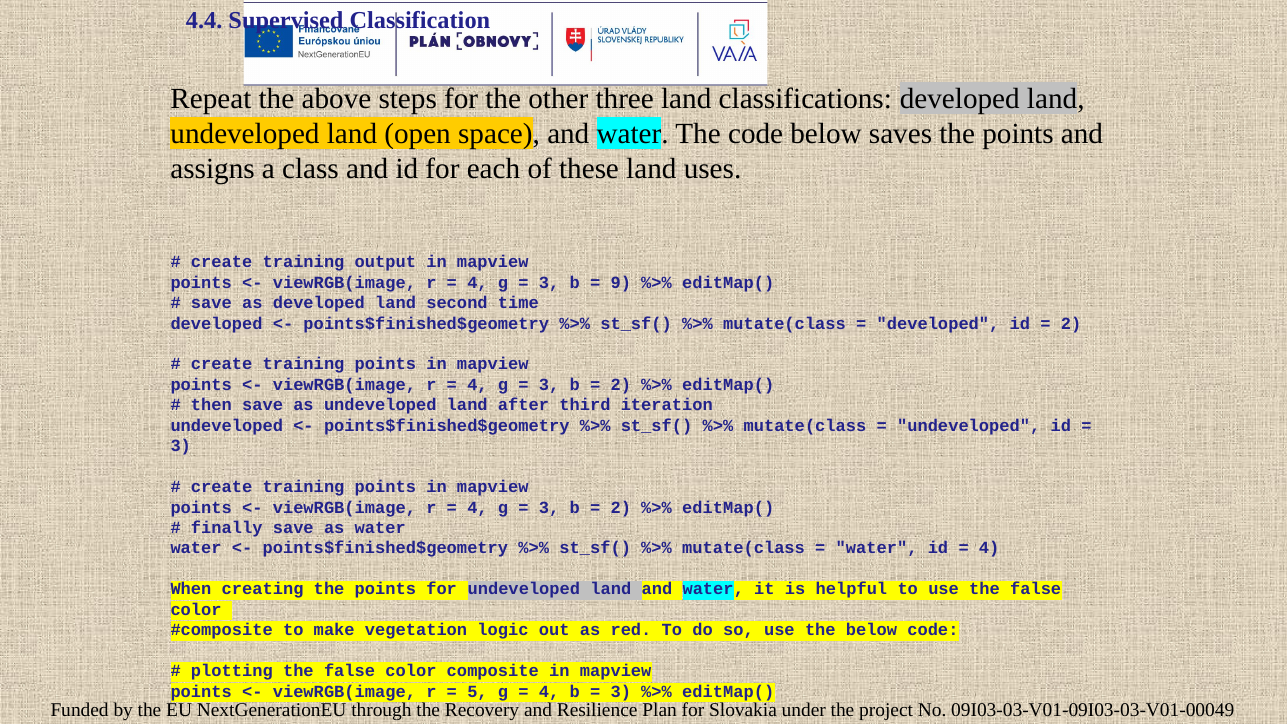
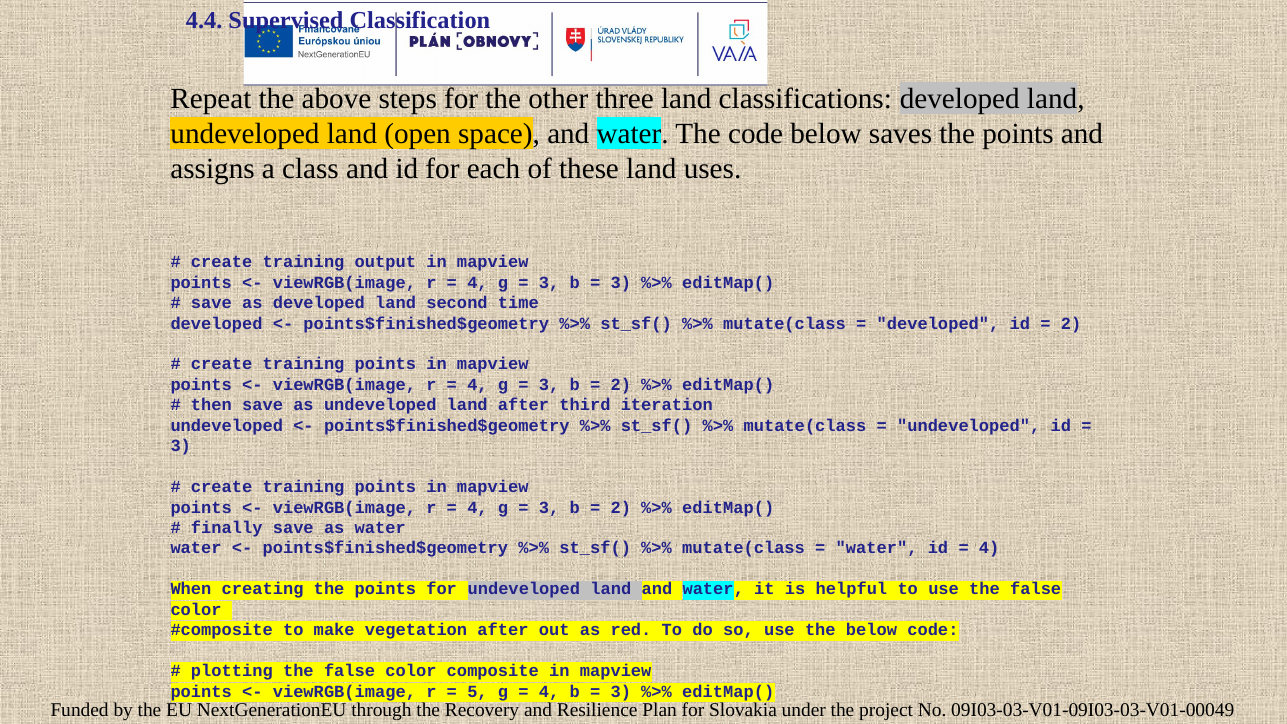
9 at (621, 282): 9 -> 3
vegetation logic: logic -> after
